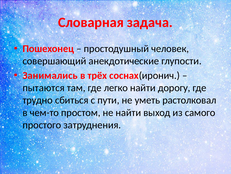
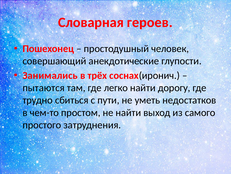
задача: задача -> героев
растолковал: растолковал -> недостатков
